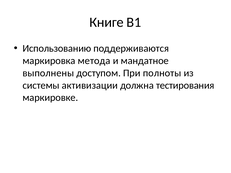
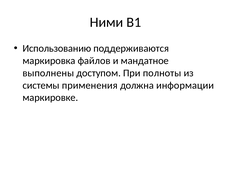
Книге: Книге -> Ними
метода: метода -> файлов
активизации: активизации -> применения
тестирования: тестирования -> информации
